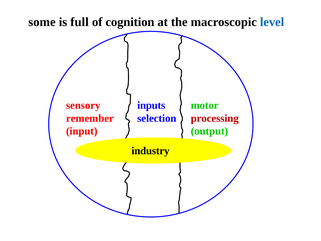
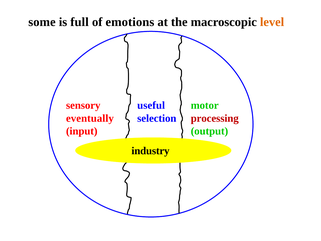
cognition: cognition -> emotions
level colour: blue -> orange
inputs: inputs -> useful
remember: remember -> eventually
